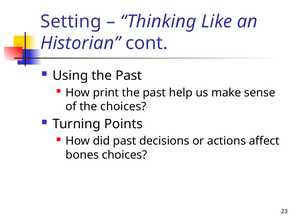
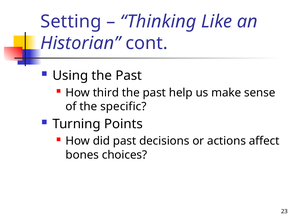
print: print -> third
the choices: choices -> specific
